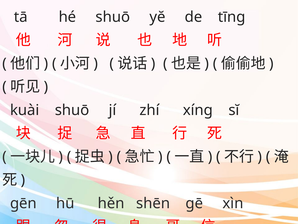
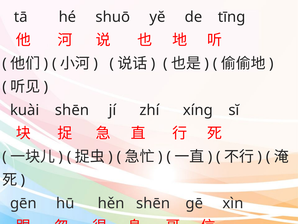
kuài shuō: shuō -> shēn
